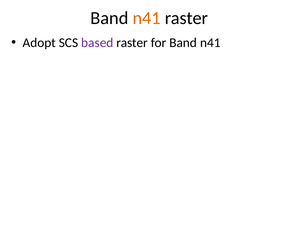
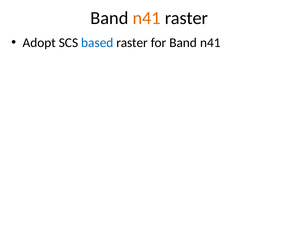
based colour: purple -> blue
